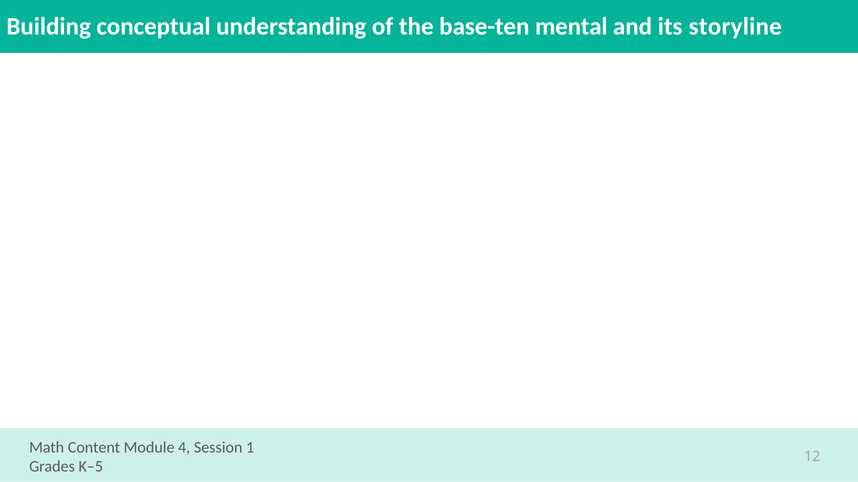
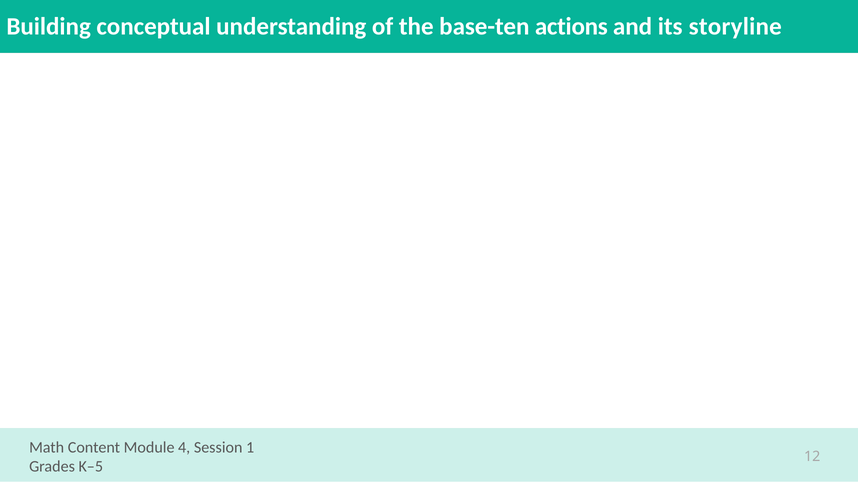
mental: mental -> actions
